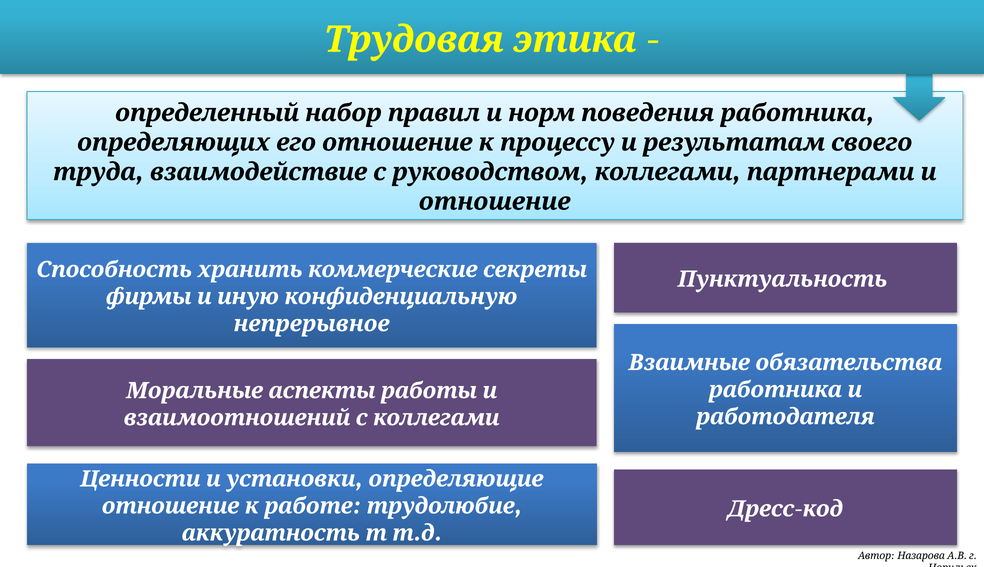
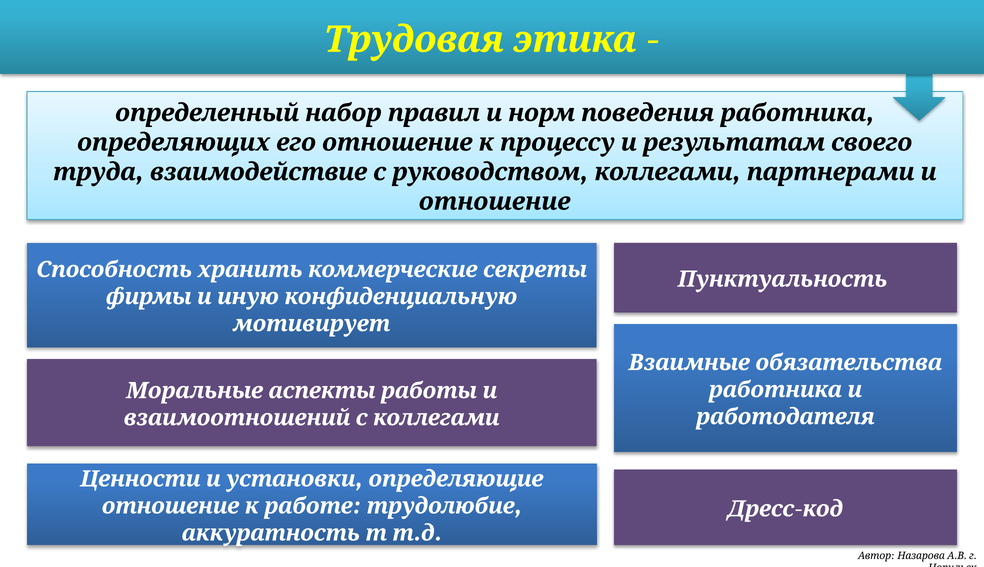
непрерывное: непрерывное -> мотивирует
